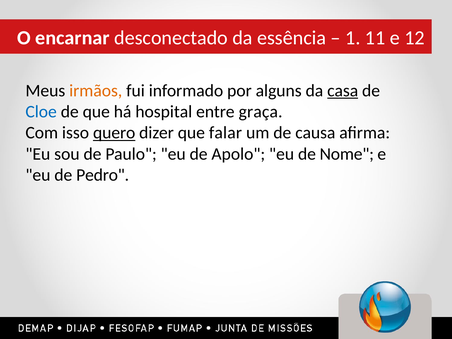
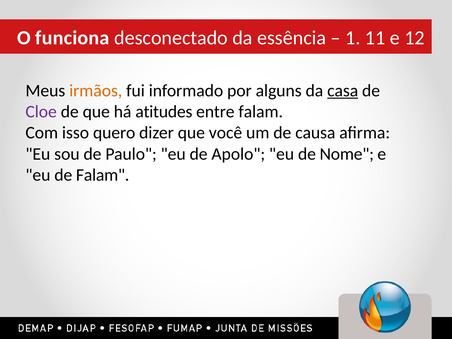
encarnar: encarnar -> funciona
Cloe colour: blue -> purple
hospital: hospital -> atitudes
entre graça: graça -> falam
quero underline: present -> none
falar: falar -> você
de Pedro: Pedro -> Falam
